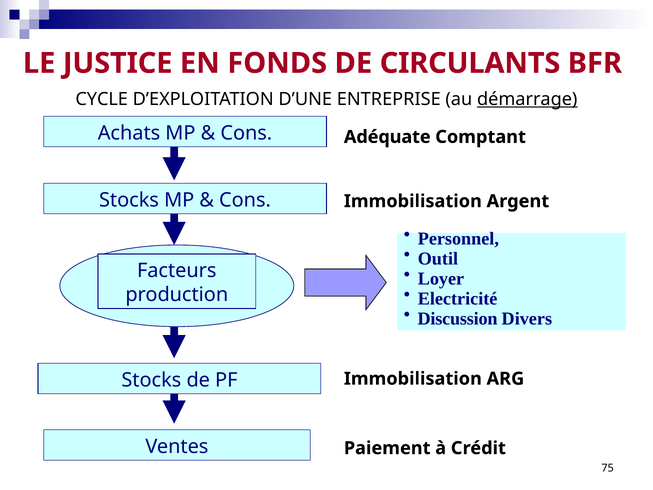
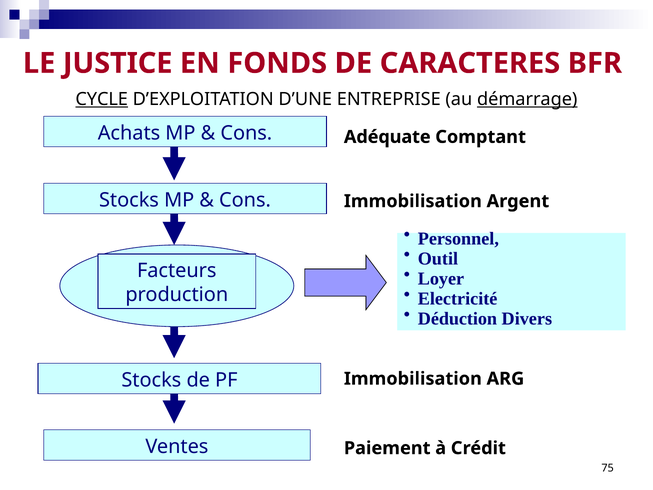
CIRCULANTS: CIRCULANTS -> CARACTERES
CYCLE underline: none -> present
Discussion: Discussion -> Déduction
